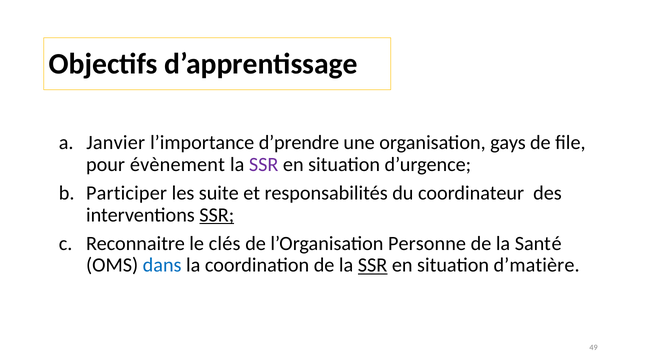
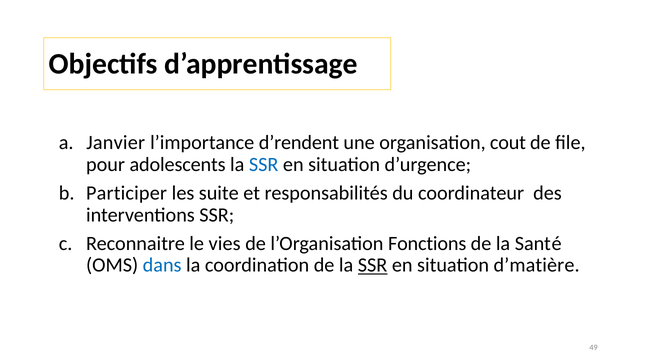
d’prendre: d’prendre -> d’rendent
gays: gays -> cout
évènement: évènement -> adolescents
SSR at (264, 164) colour: purple -> blue
SSR at (217, 215) underline: present -> none
clés: clés -> vies
Personne: Personne -> Fonctions
